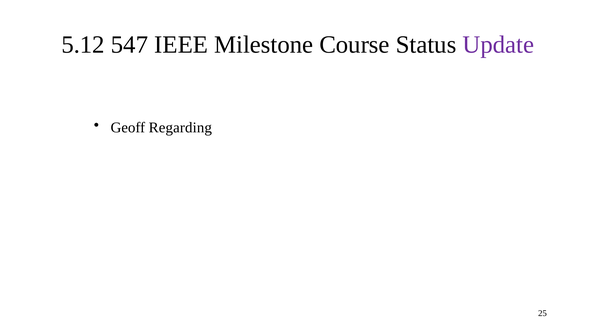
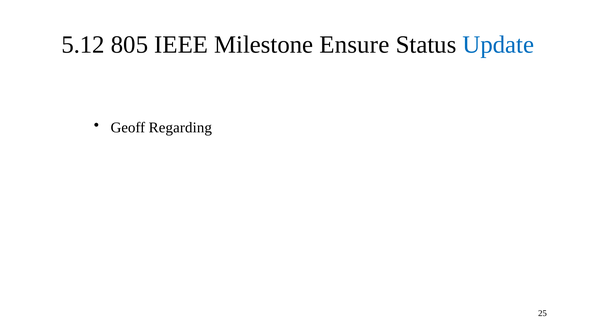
547: 547 -> 805
Course: Course -> Ensure
Update colour: purple -> blue
